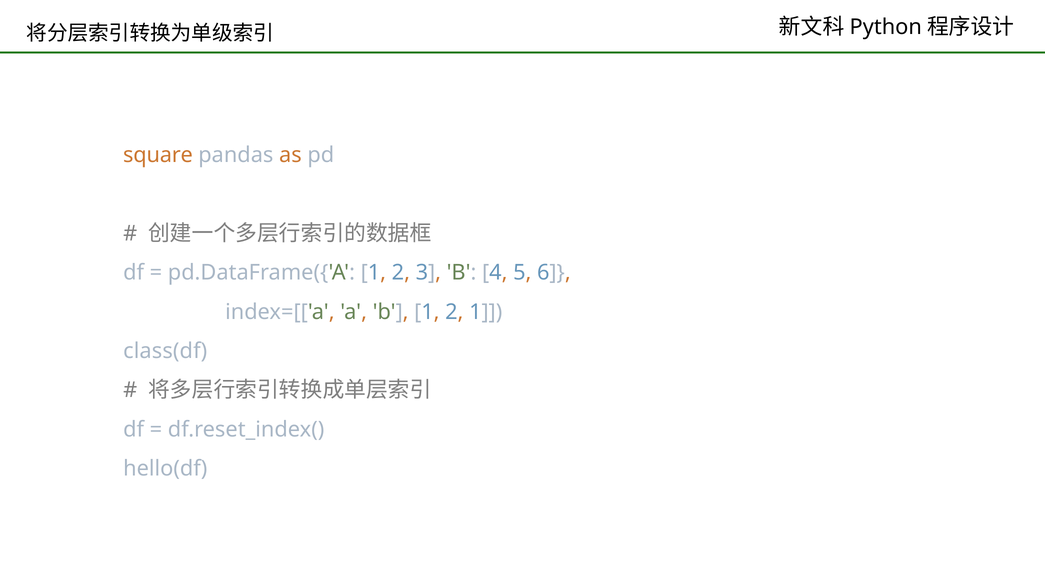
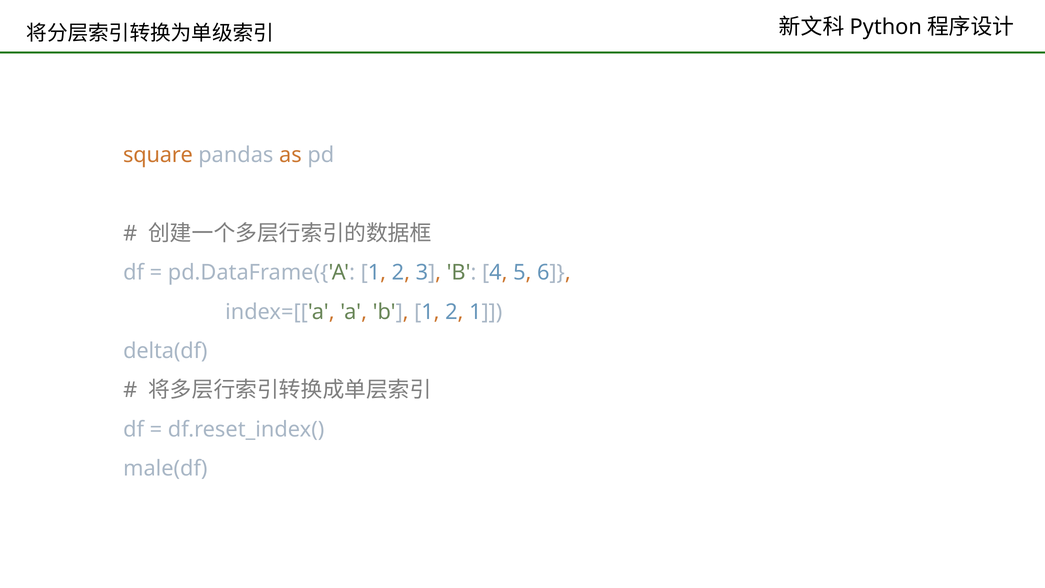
class(df: class(df -> delta(df
hello(df: hello(df -> male(df
